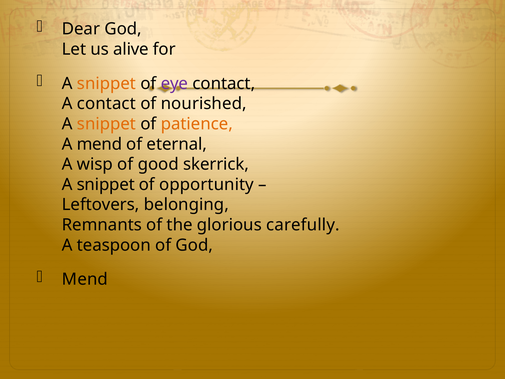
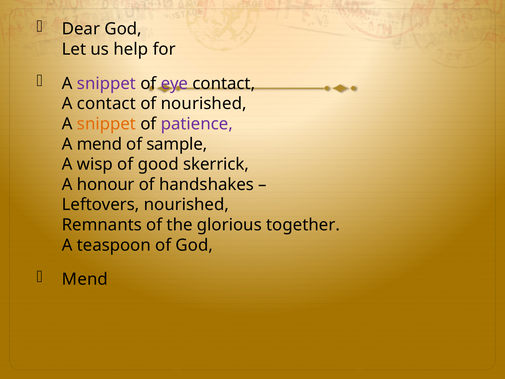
alive: alive -> help
snippet at (106, 83) colour: orange -> purple
patience colour: orange -> purple
eternal: eternal -> sample
snippet at (106, 184): snippet -> honour
opportunity: opportunity -> handshakes
Leftovers belonging: belonging -> nourished
carefully: carefully -> together
